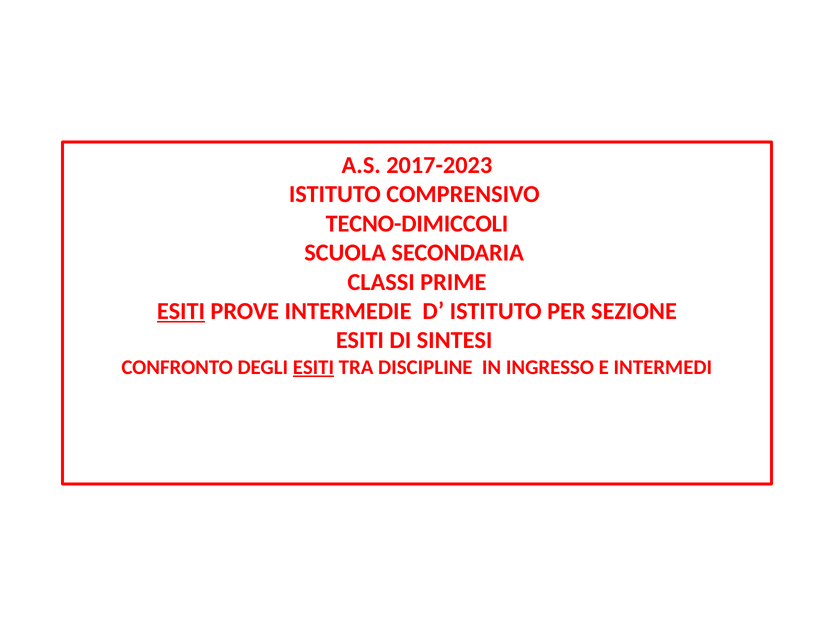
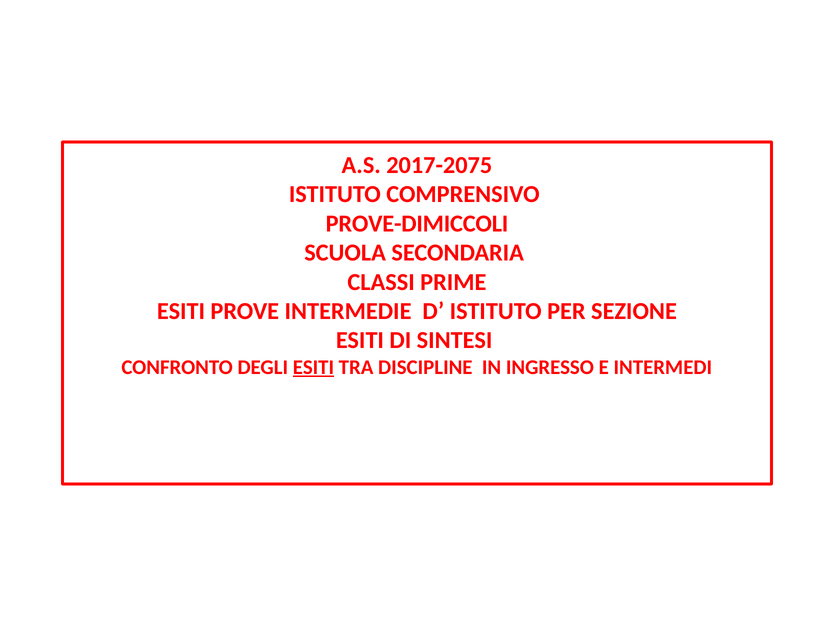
2017-2023: 2017-2023 -> 2017-2075
TECNO-DIMICCOLI: TECNO-DIMICCOLI -> PROVE-DIMICCOLI
ESITI at (181, 311) underline: present -> none
